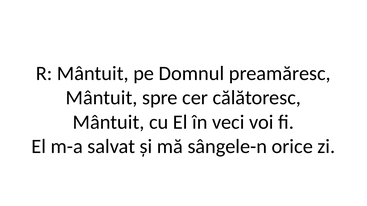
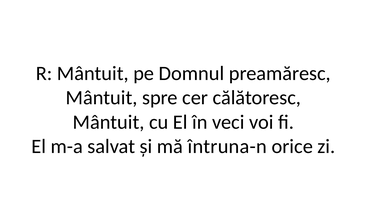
sângele-n: sângele-n -> întruna-n
